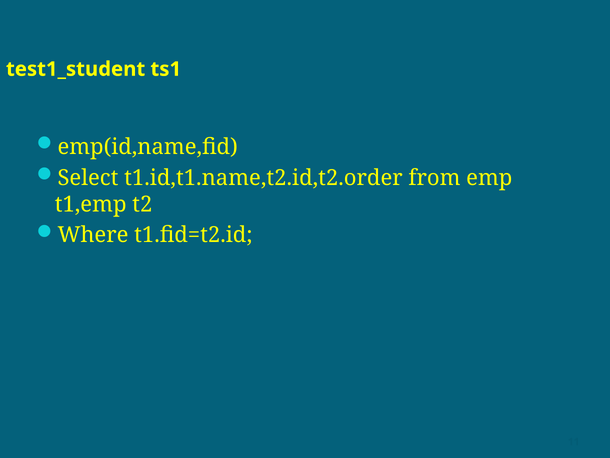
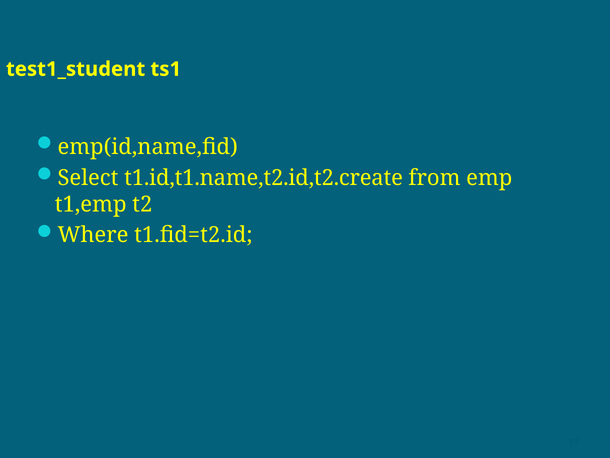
t1.id,t1.name,t2.id,t2.order: t1.id,t1.name,t2.id,t2.order -> t1.id,t1.name,t2.id,t2.create
